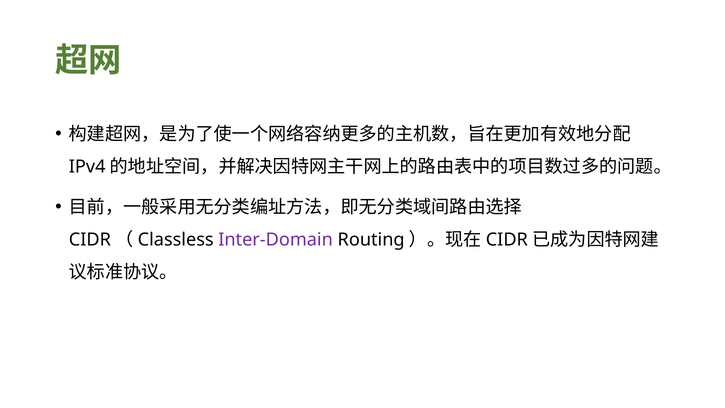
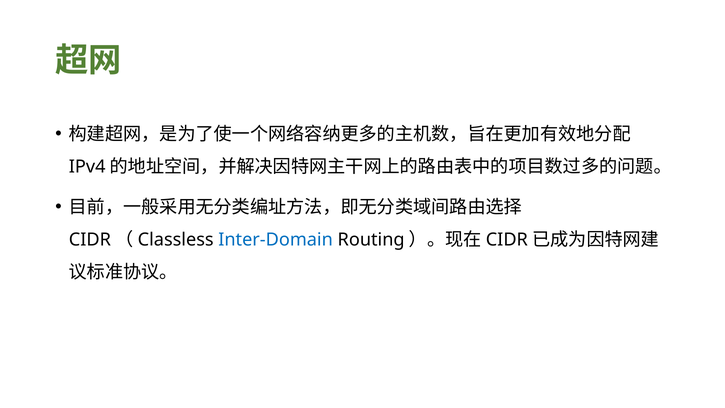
Inter-Domain colour: purple -> blue
